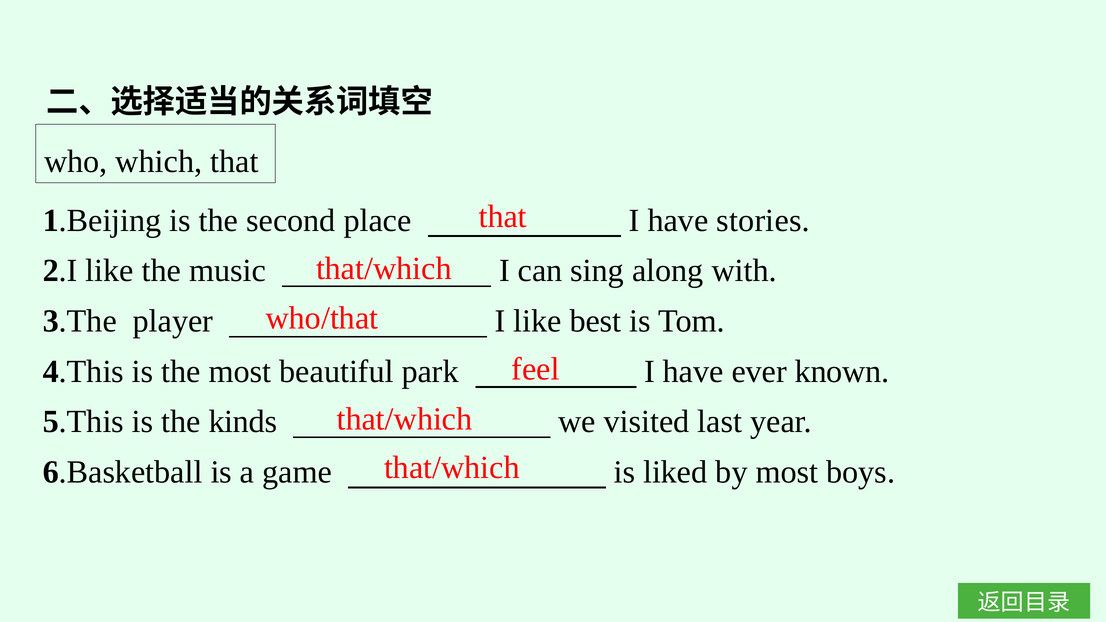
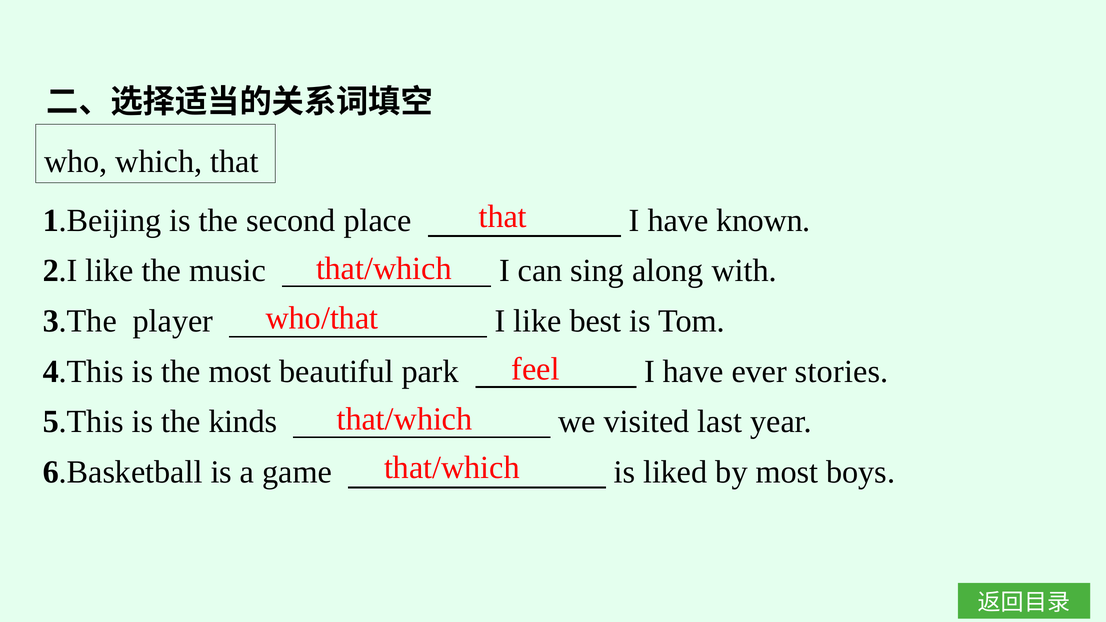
stories: stories -> known
known: known -> stories
